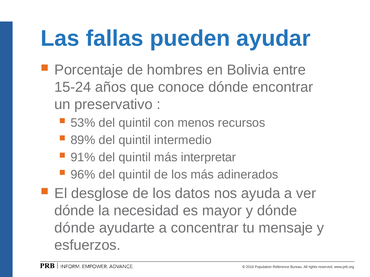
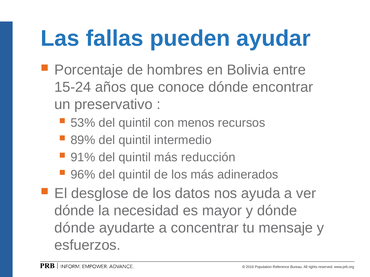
interpretar: interpretar -> reducción
